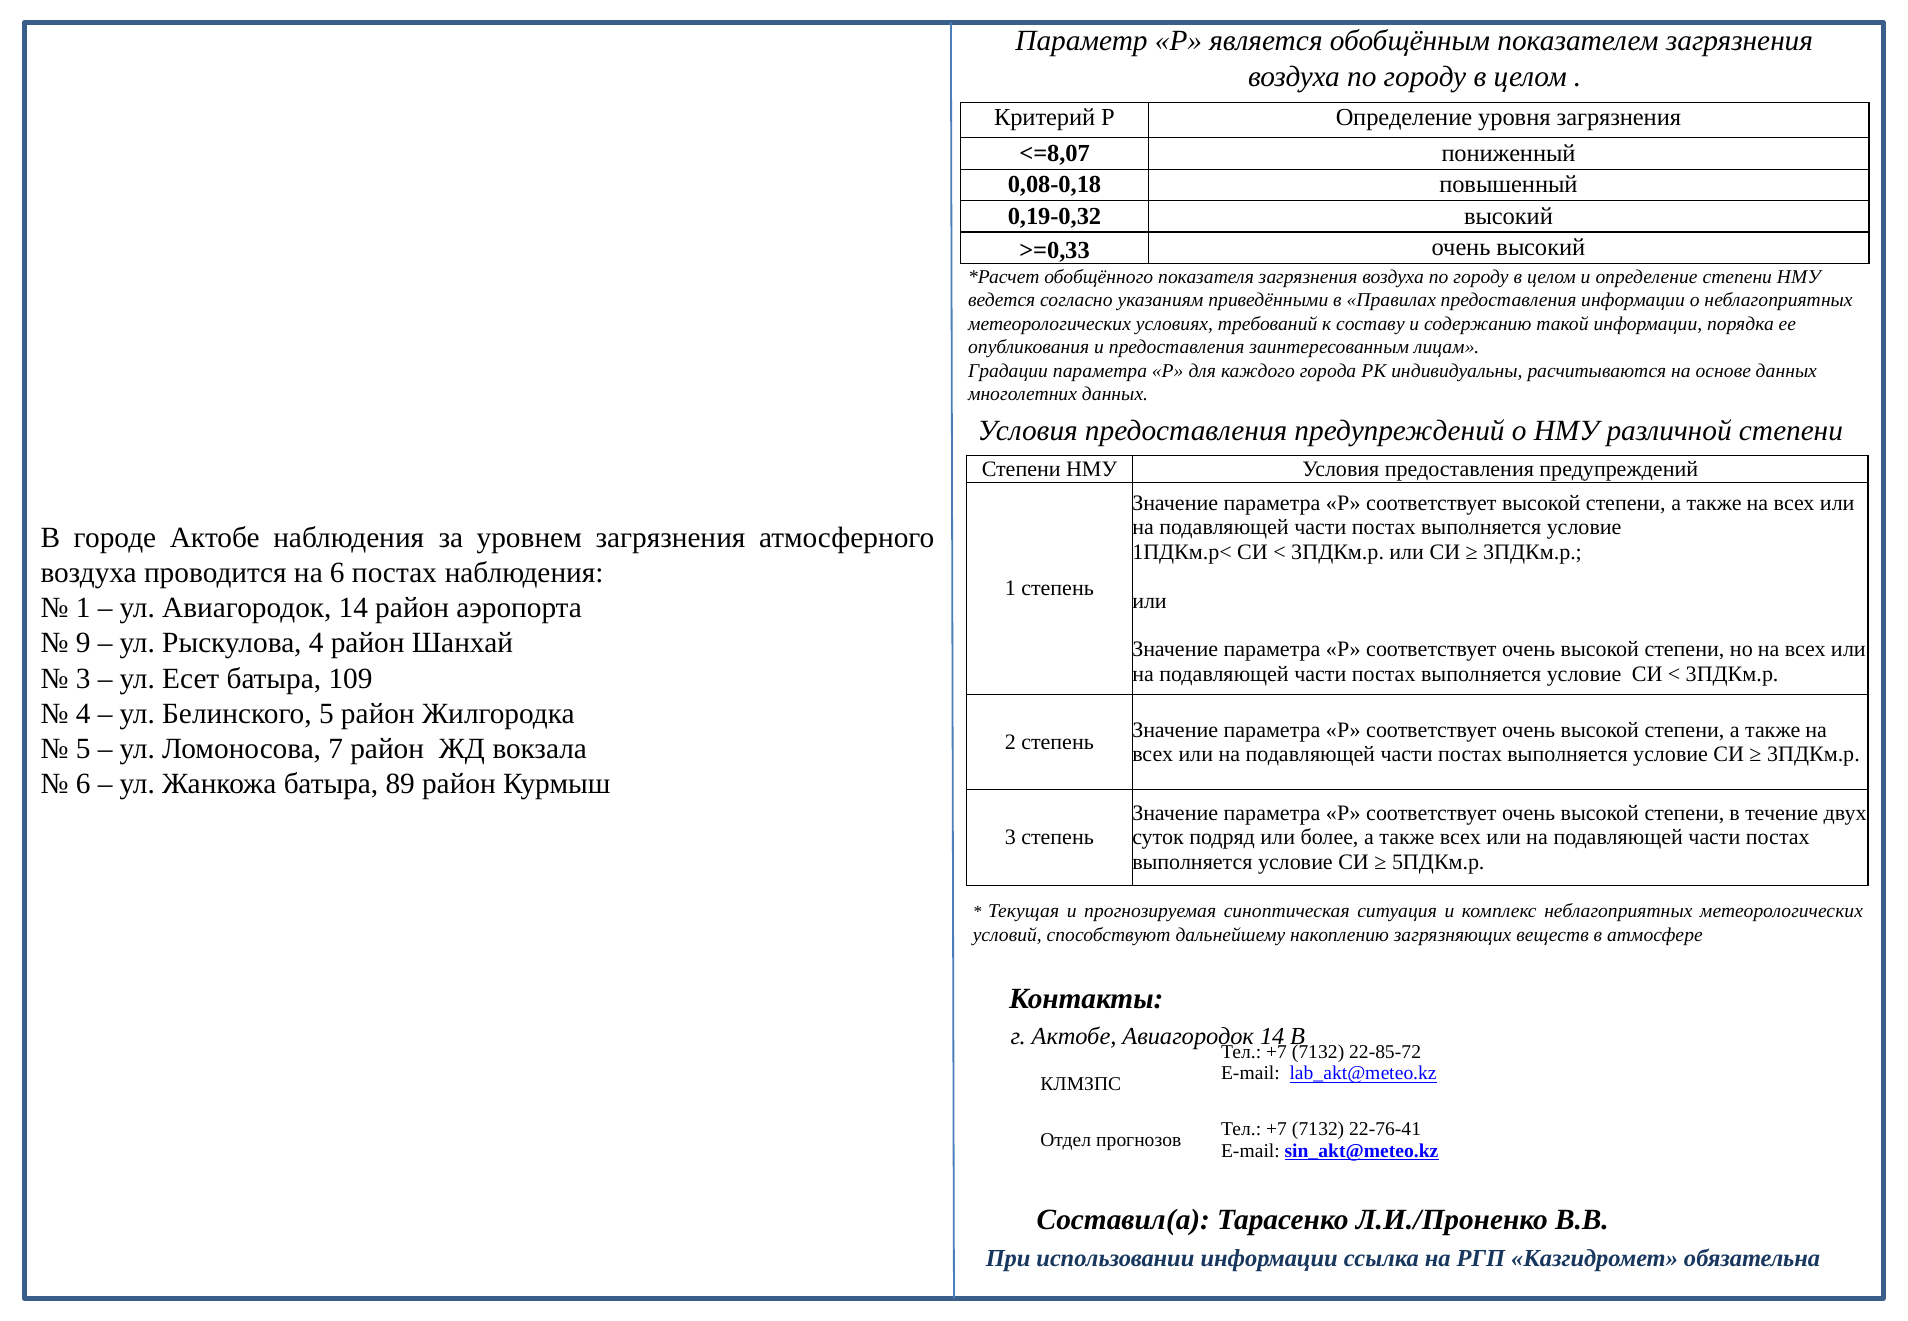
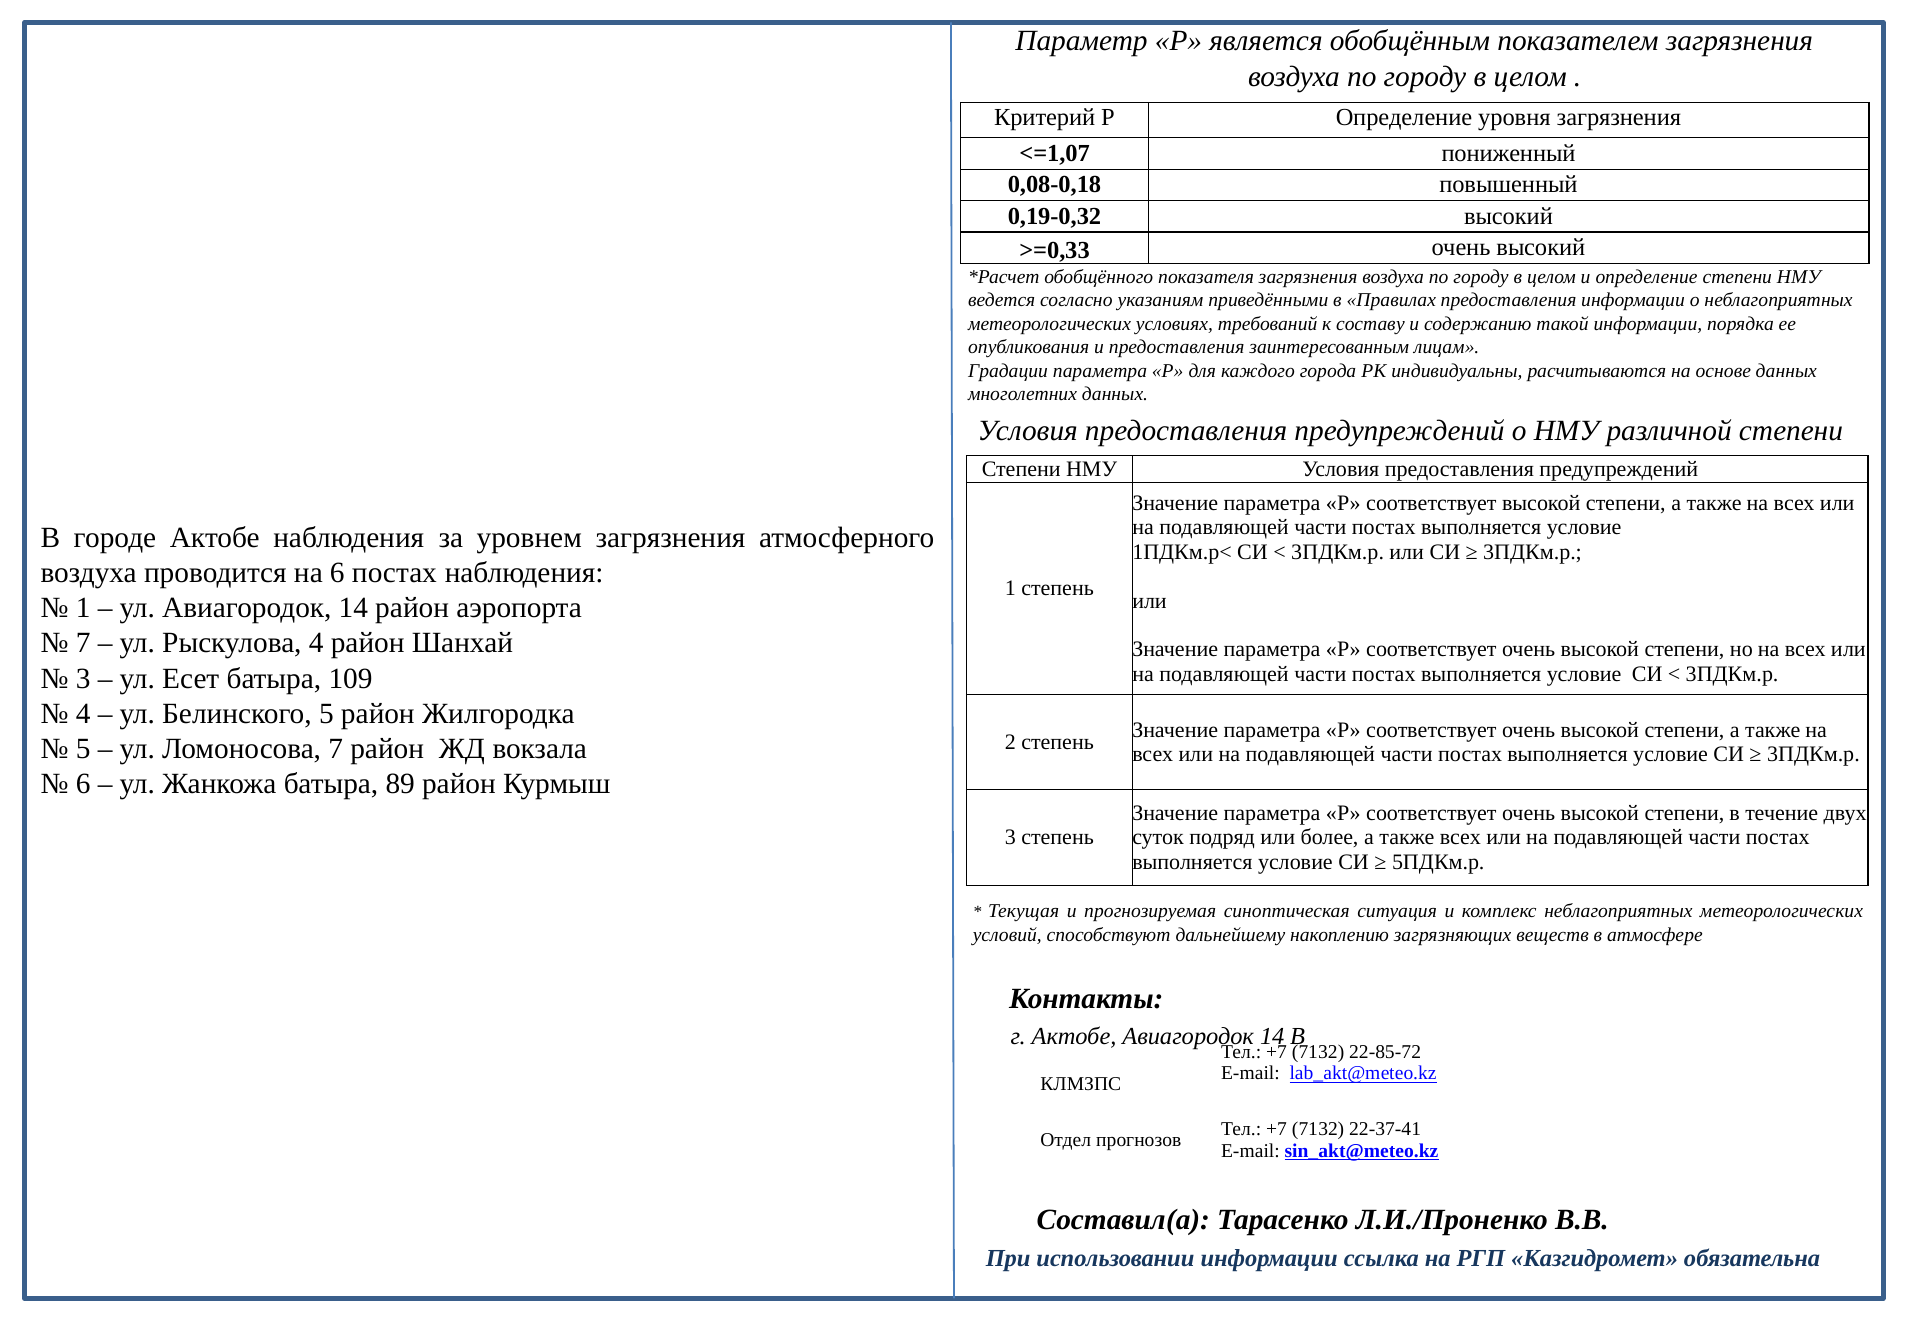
<=8,07: <=8,07 -> <=1,07
9 at (83, 643): 9 -> 7
22-76-41: 22-76-41 -> 22-37-41
